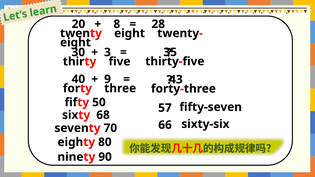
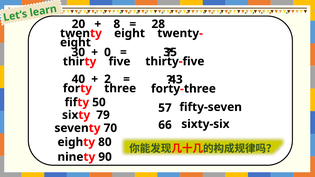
3: 3 -> 0
9: 9 -> 2
68: 68 -> 79
